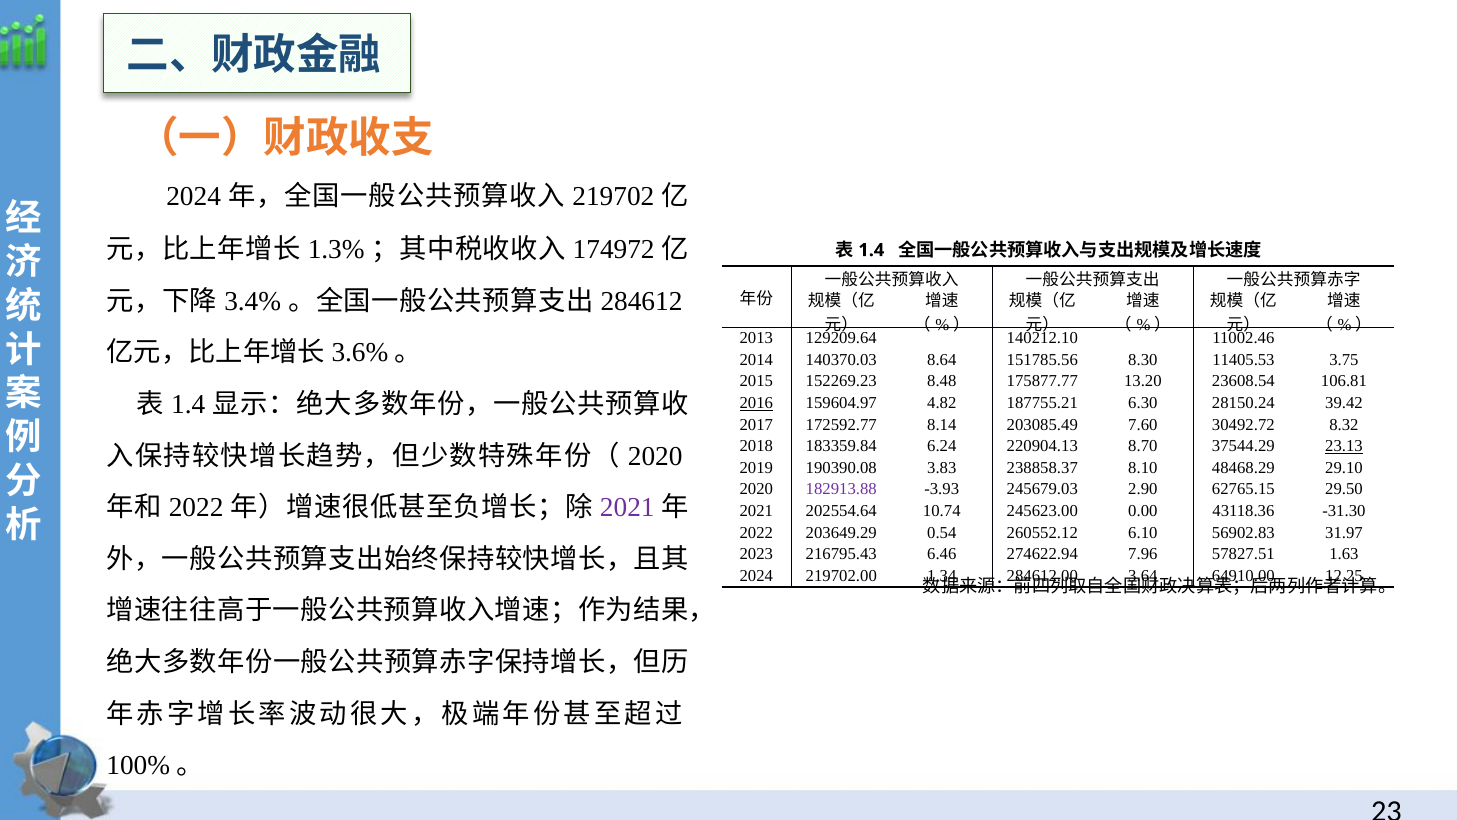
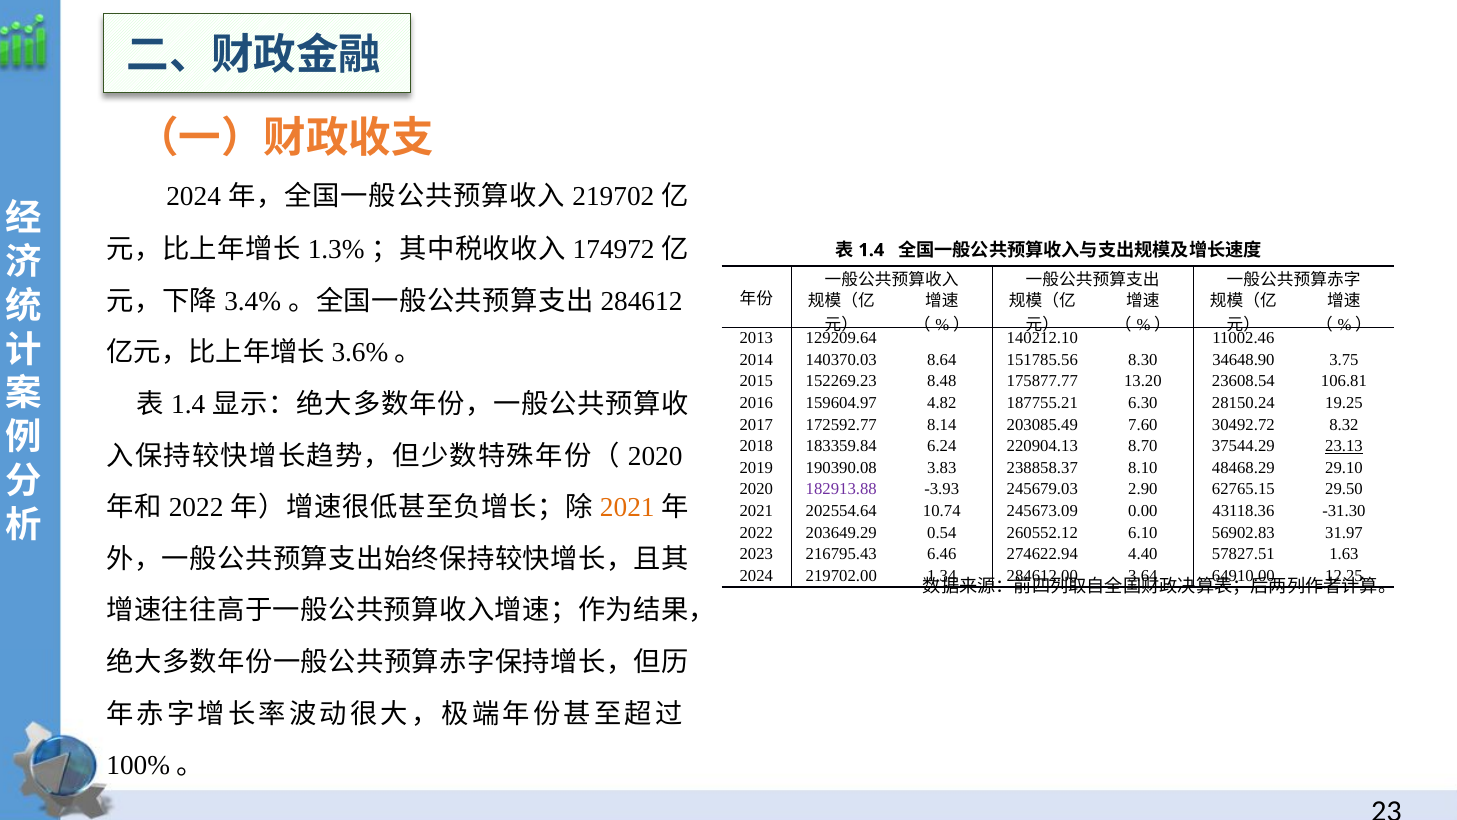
11405.53: 11405.53 -> 34648.90
2016 underline: present -> none
39.42: 39.42 -> 19.25
2021 at (627, 507) colour: purple -> orange
245623.00: 245623.00 -> 245673.09
7.96: 7.96 -> 4.40
